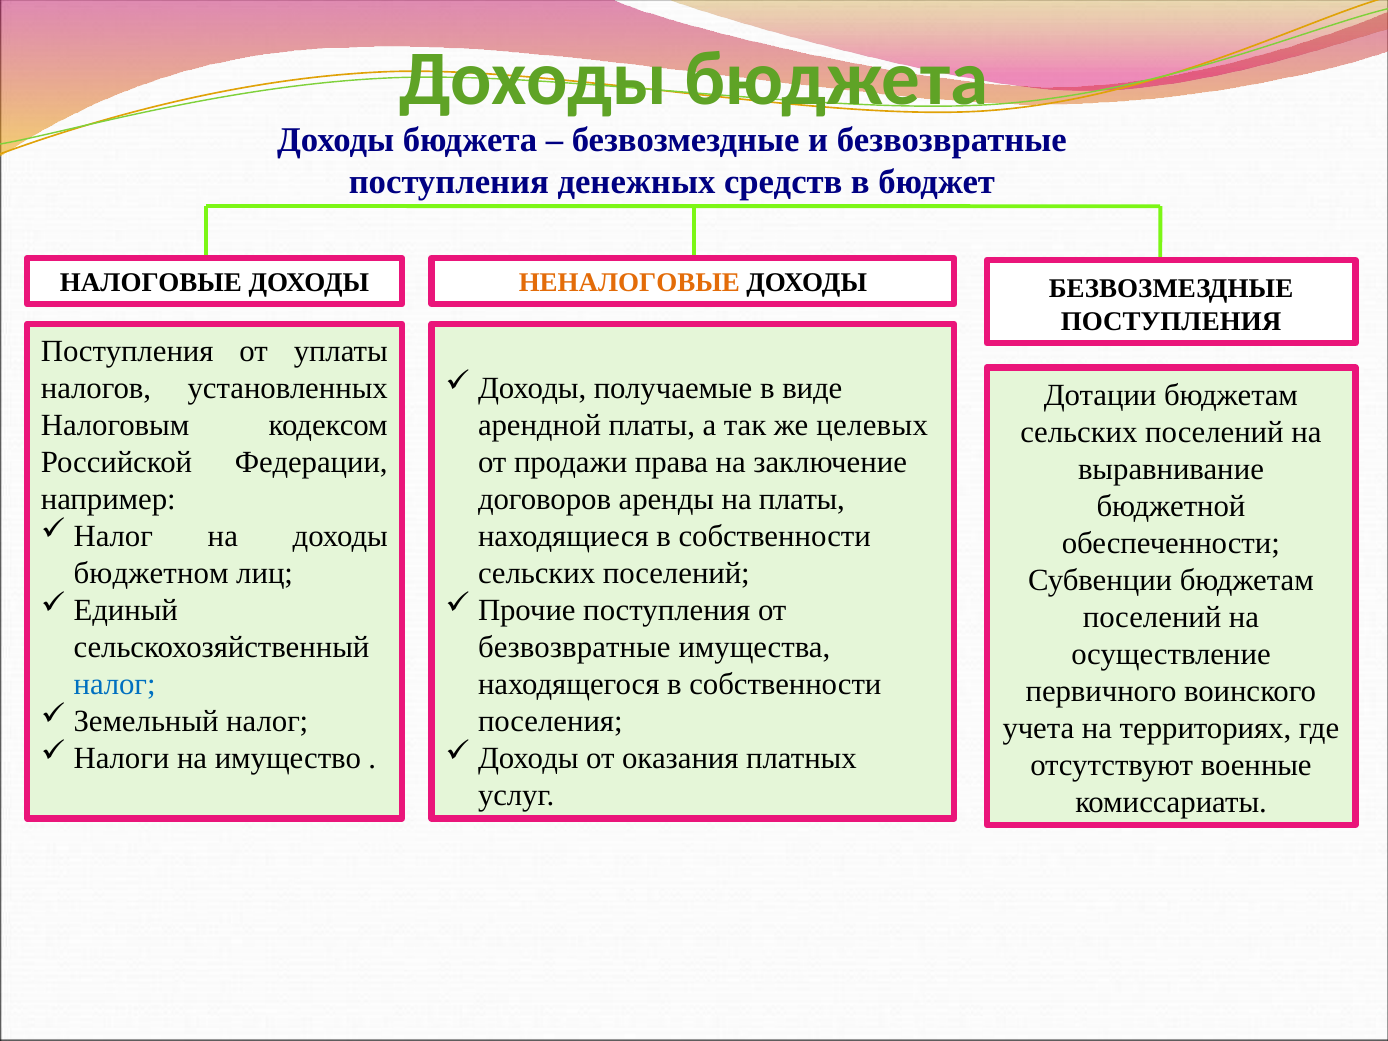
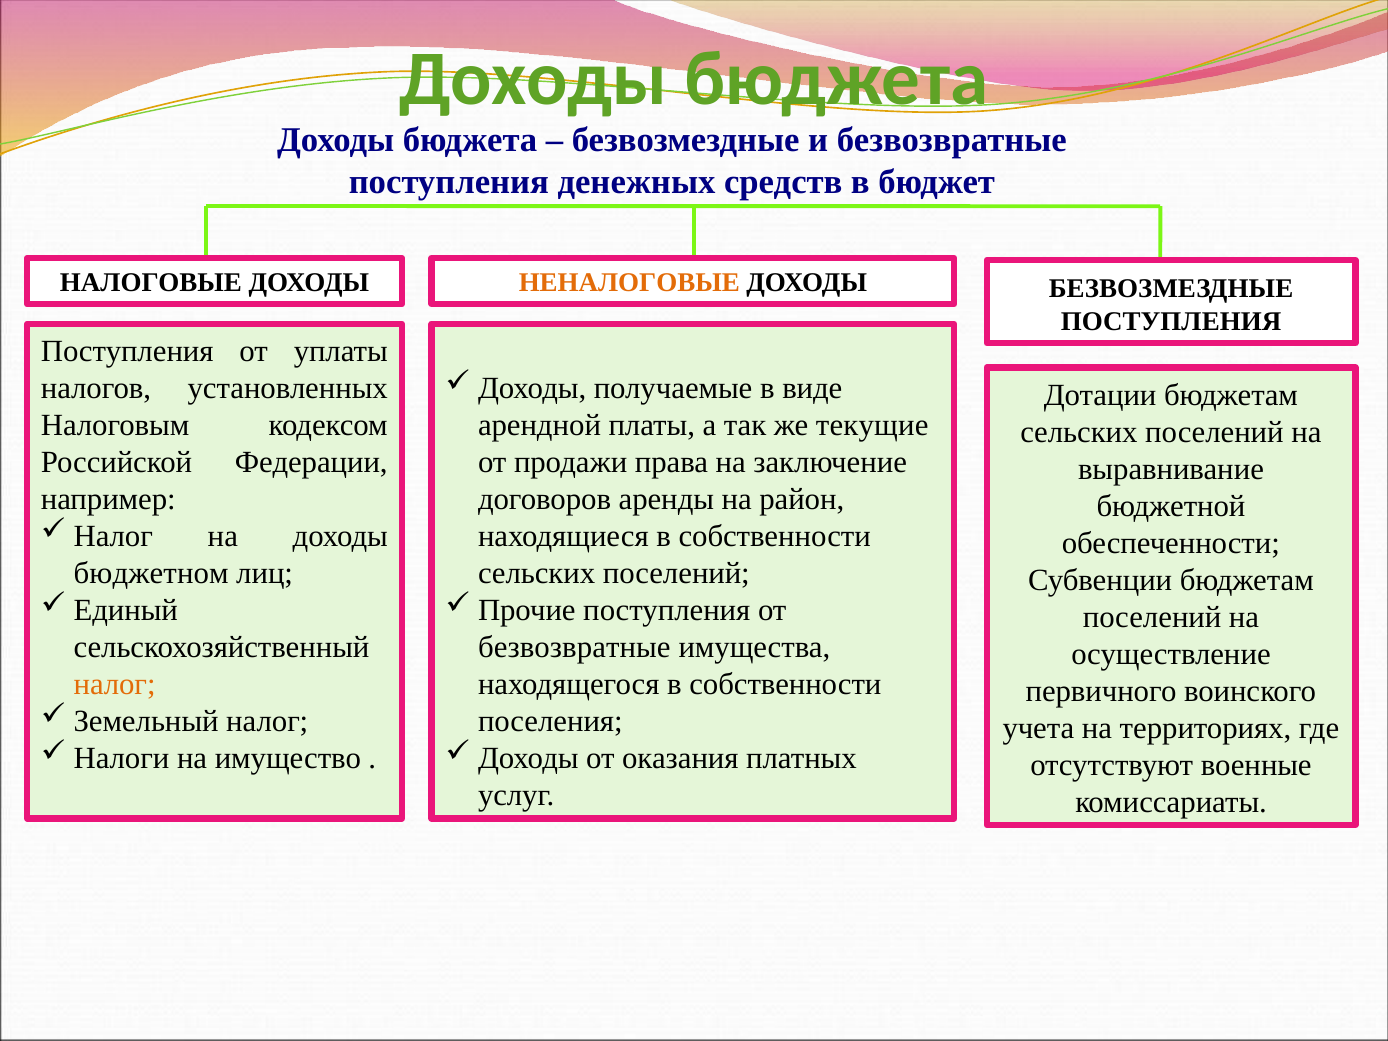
целевых: целевых -> текущие
на платы: платы -> район
налог at (115, 684) colour: blue -> orange
